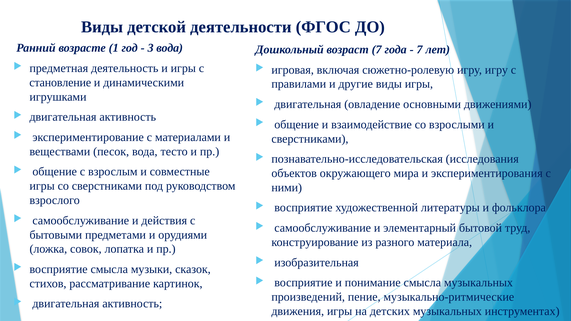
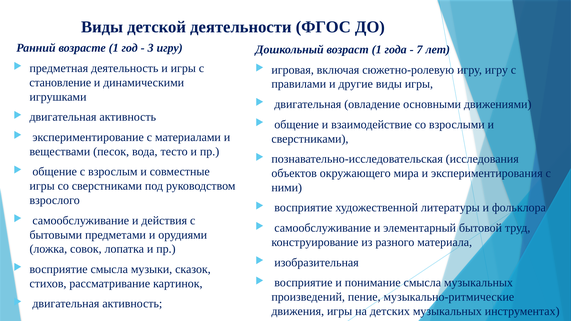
3 вода: вода -> игру
возраст 7: 7 -> 1
